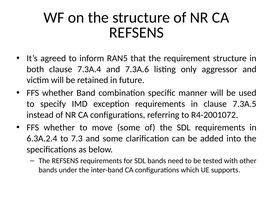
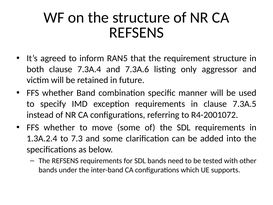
6.3A.2.4: 6.3A.2.4 -> 1.3A.2.4
